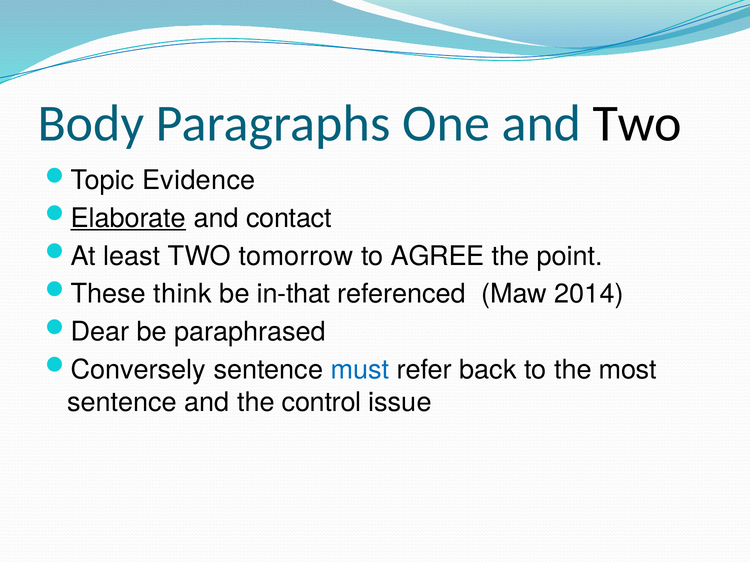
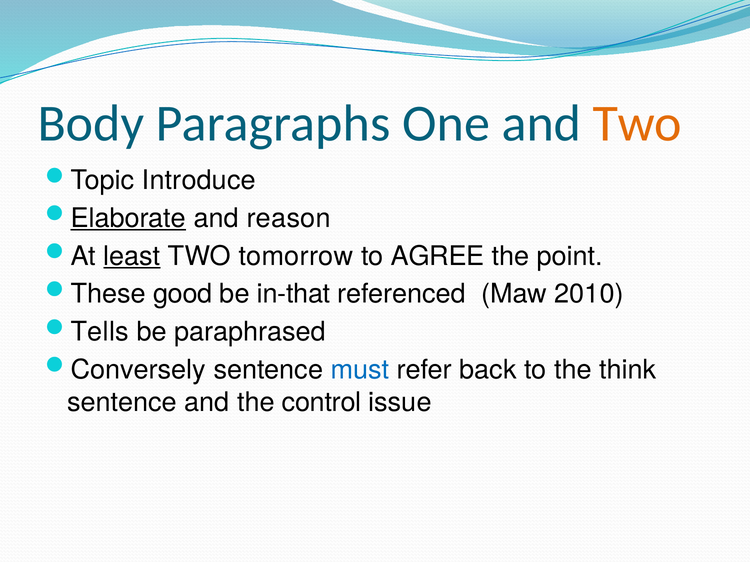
Two at (637, 124) colour: black -> orange
Evidence: Evidence -> Introduce
contact: contact -> reason
least underline: none -> present
think: think -> good
2014: 2014 -> 2010
Dear: Dear -> Tells
most: most -> think
